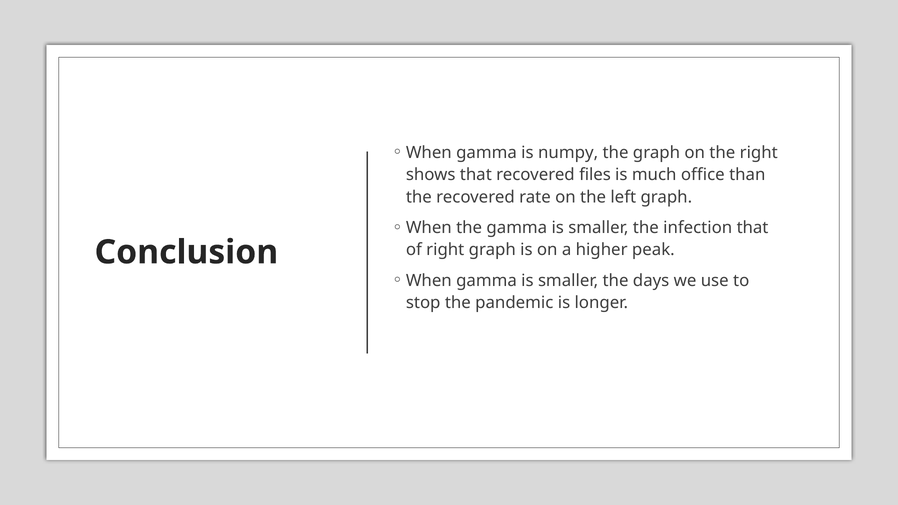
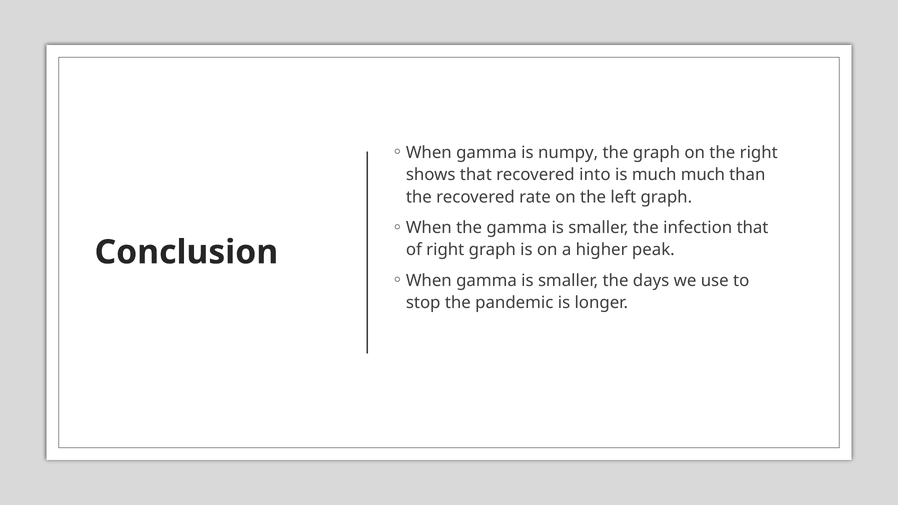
files: files -> into
much office: office -> much
